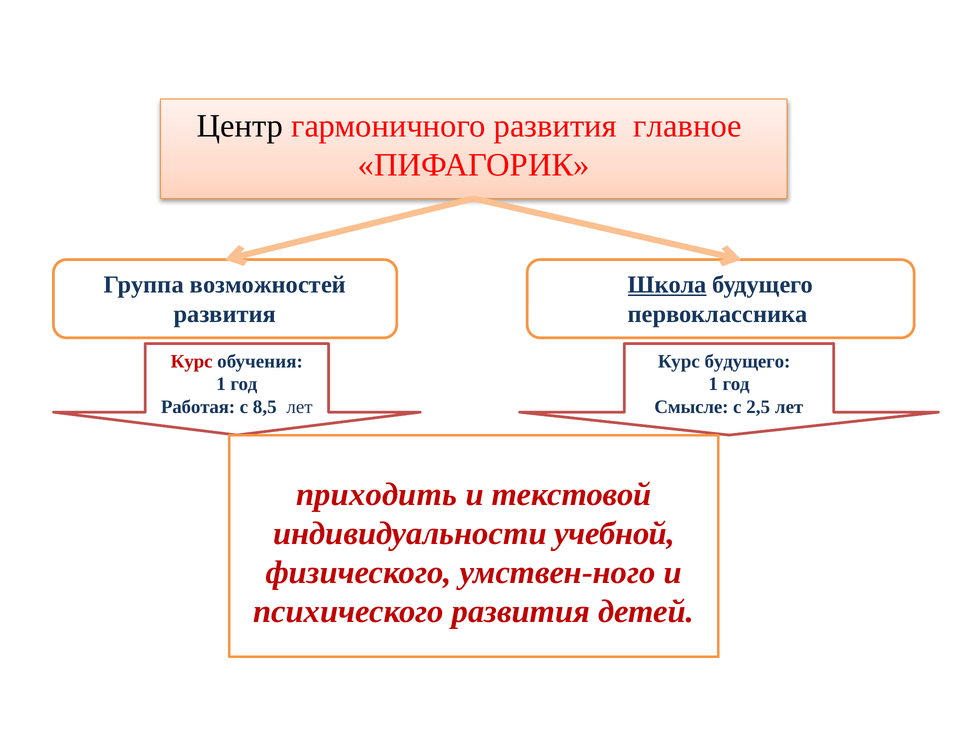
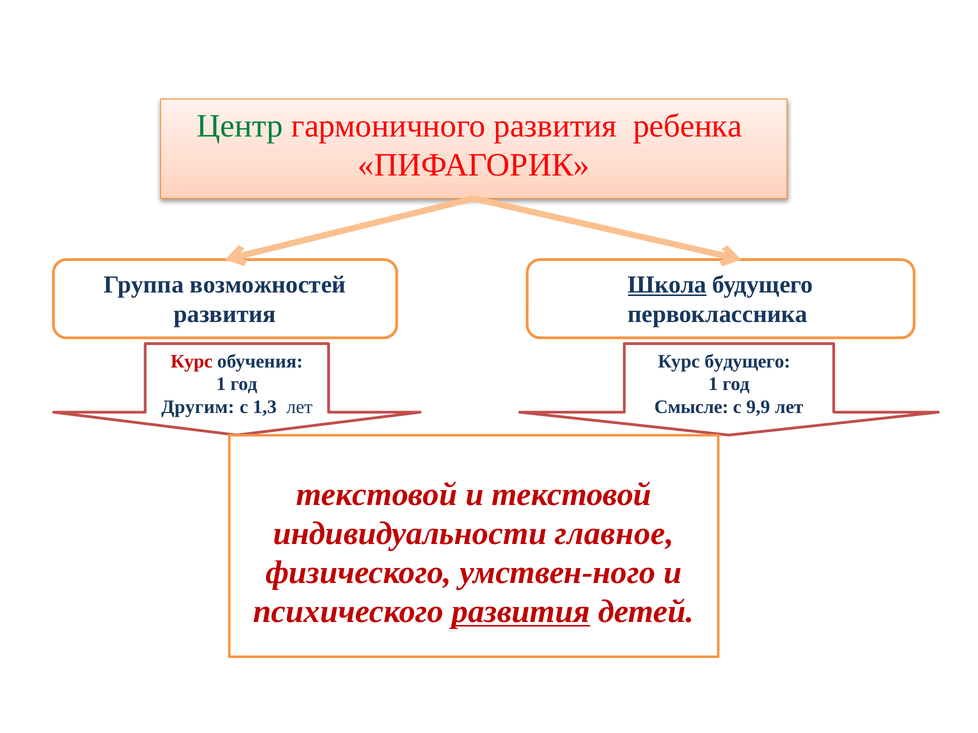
Центр colour: black -> green
главное: главное -> ребенка
Работая: Работая -> Другим
8,5: 8,5 -> 1,3
2,5: 2,5 -> 9,9
приходить at (377, 495): приходить -> текстовой
учебной: учебной -> главное
развития at (521, 612) underline: none -> present
